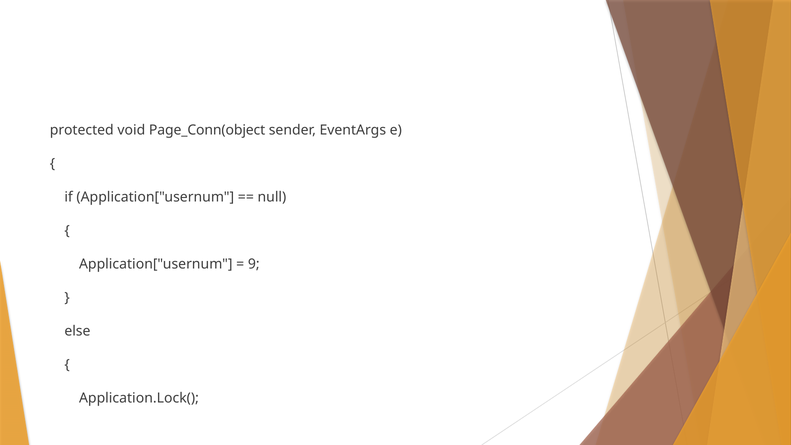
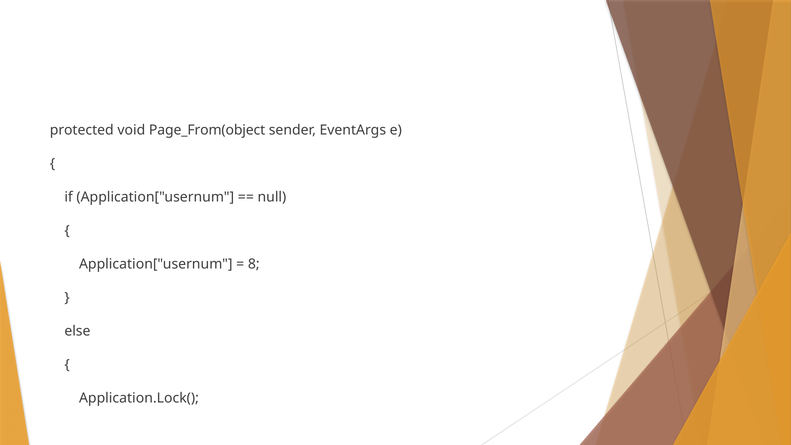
Page_Conn(object: Page_Conn(object -> Page_From(object
9: 9 -> 8
